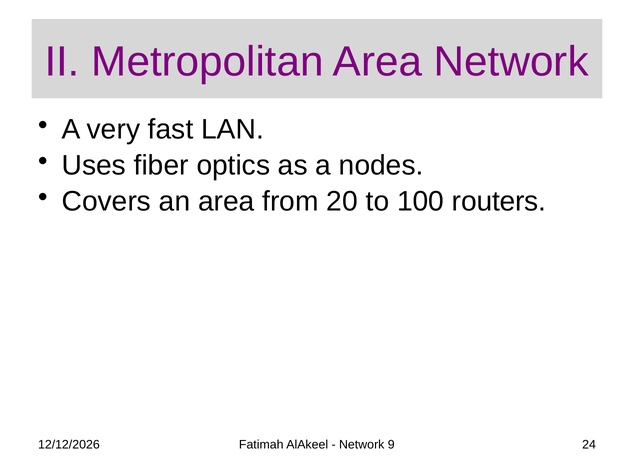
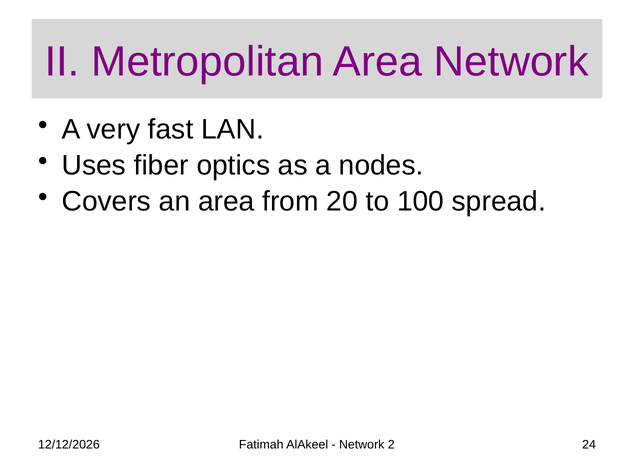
routers: routers -> spread
9: 9 -> 2
